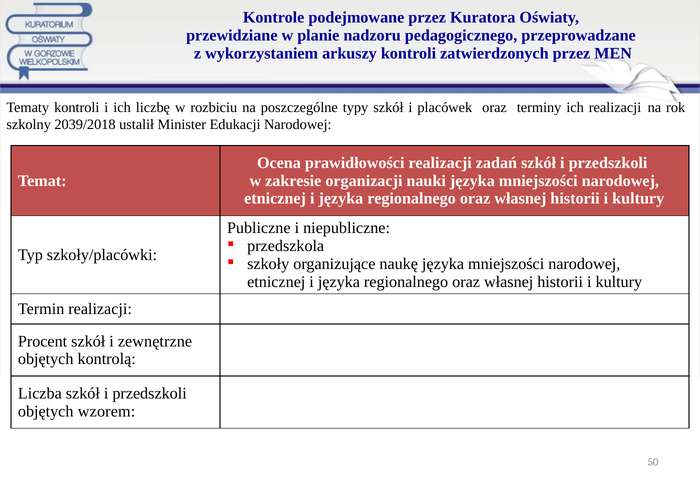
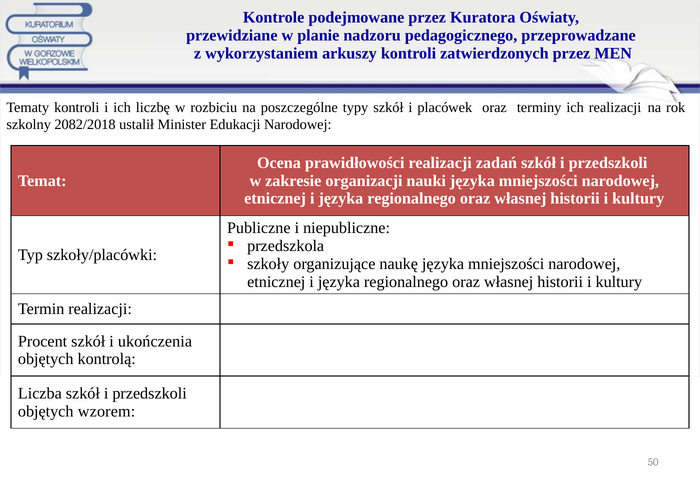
2039/2018: 2039/2018 -> 2082/2018
zewnętrzne: zewnętrzne -> ukończenia
